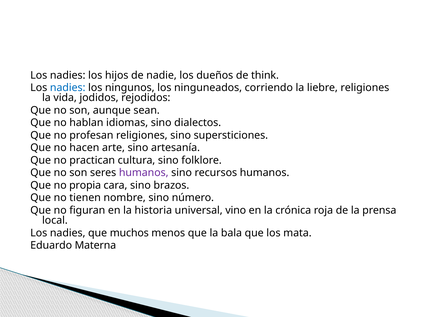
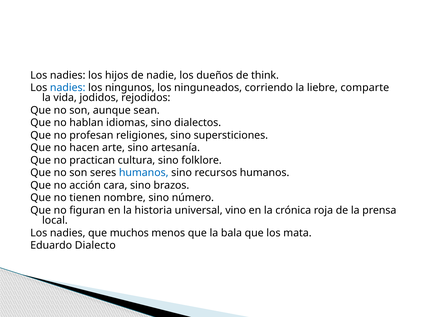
liebre religiones: religiones -> comparte
humanos at (144, 173) colour: purple -> blue
propia: propia -> acción
Materna: Materna -> Dialecto
